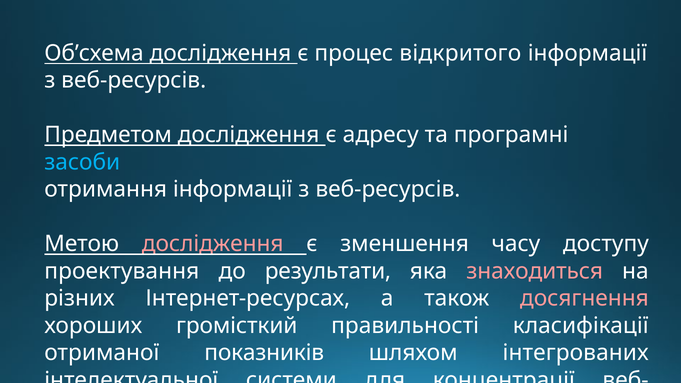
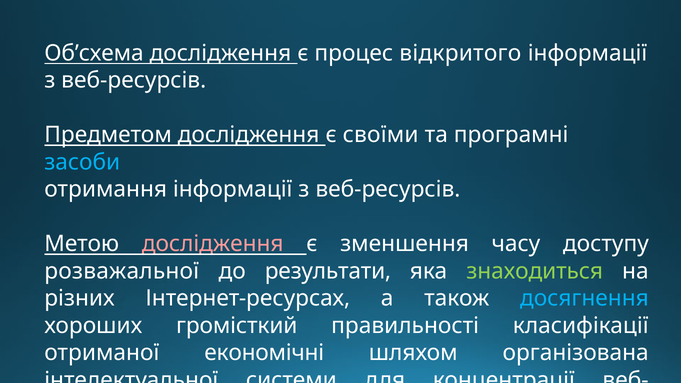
адресу: адресу -> своїми
проектування: проектування -> розважальної
знаходиться colour: pink -> light green
досягнення colour: pink -> light blue
показників: показників -> економічні
інтегрованих: інтегрованих -> організована
